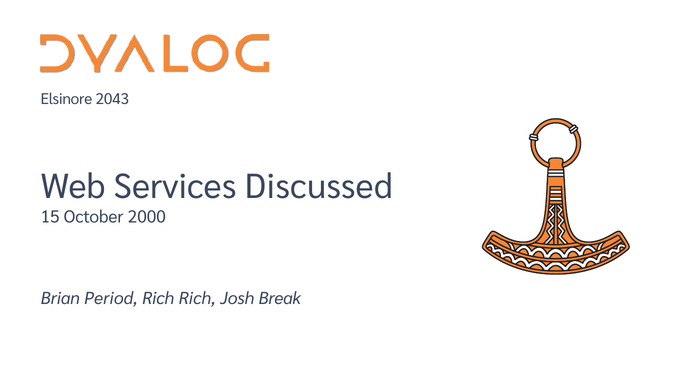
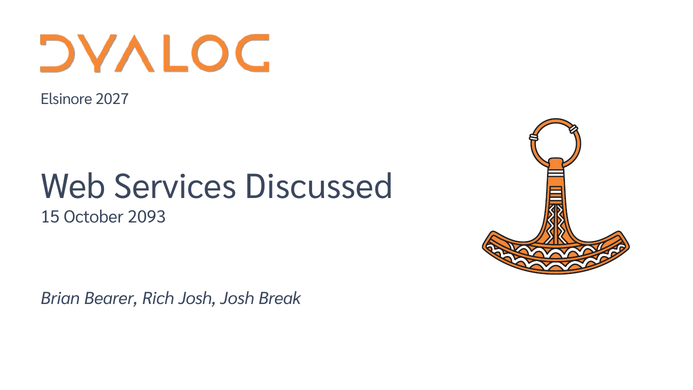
2043: 2043 -> 2027
2000: 2000 -> 2093
Period: Period -> Bearer
Rich Rich: Rich -> Josh
